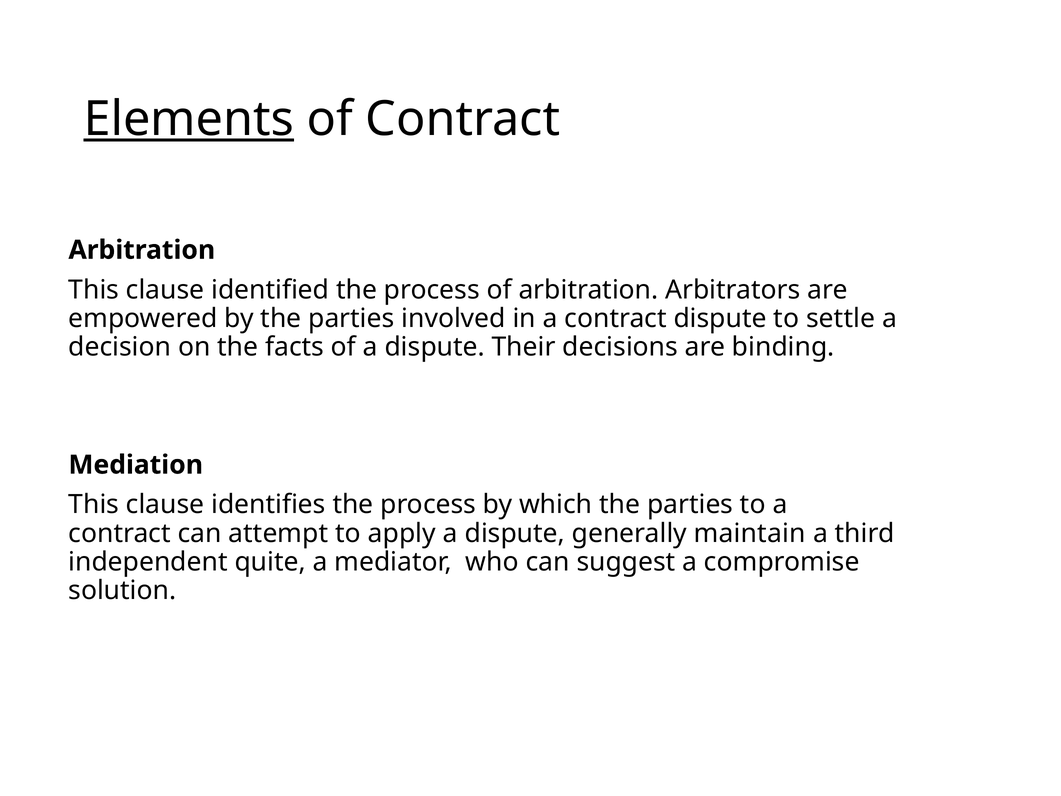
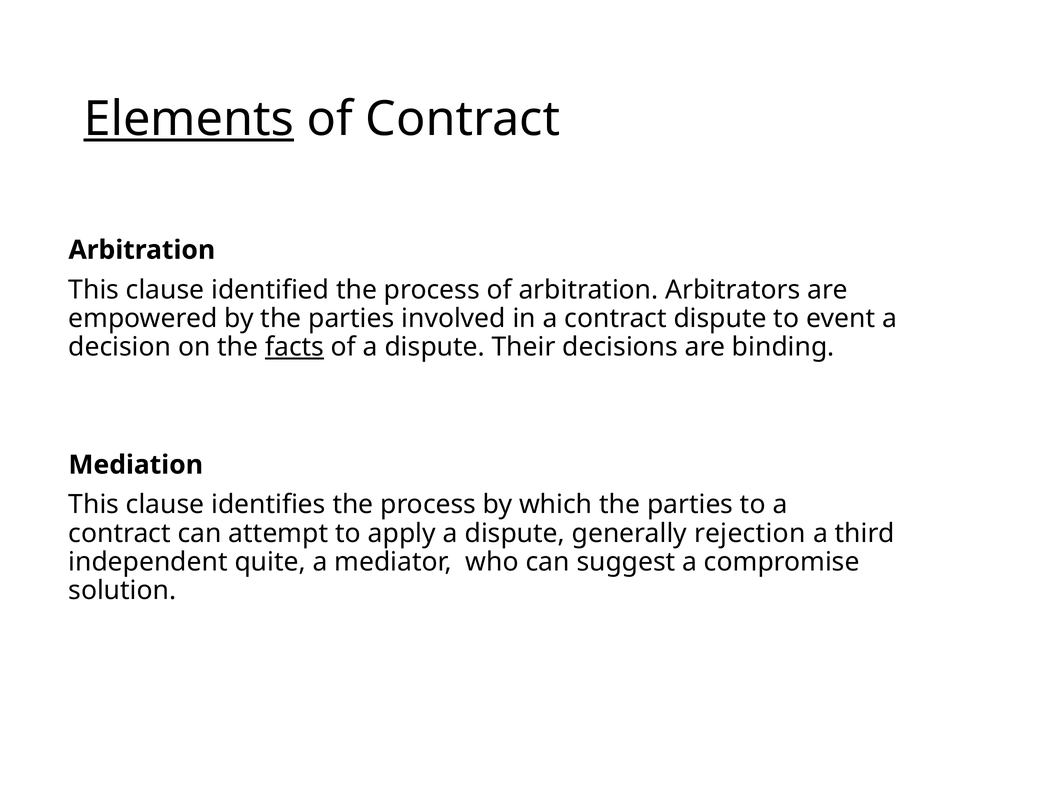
settle: settle -> event
facts underline: none -> present
maintain: maintain -> rejection
